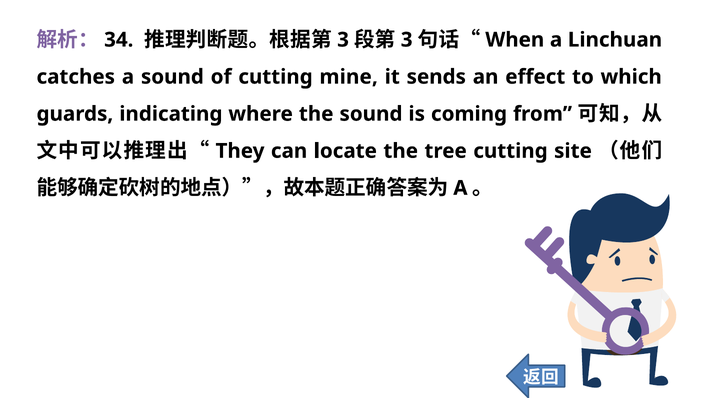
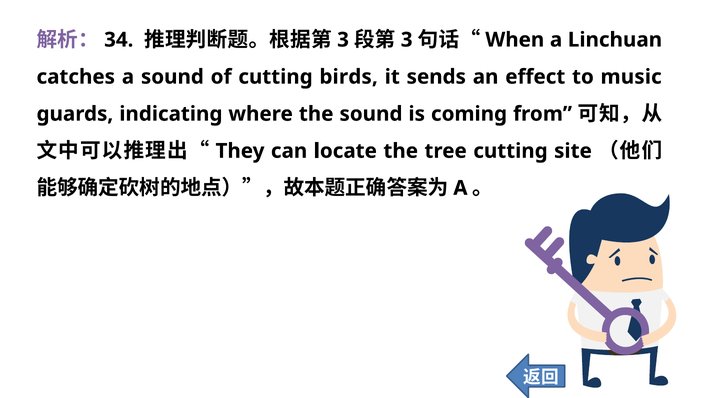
mine: mine -> birds
which: which -> music
